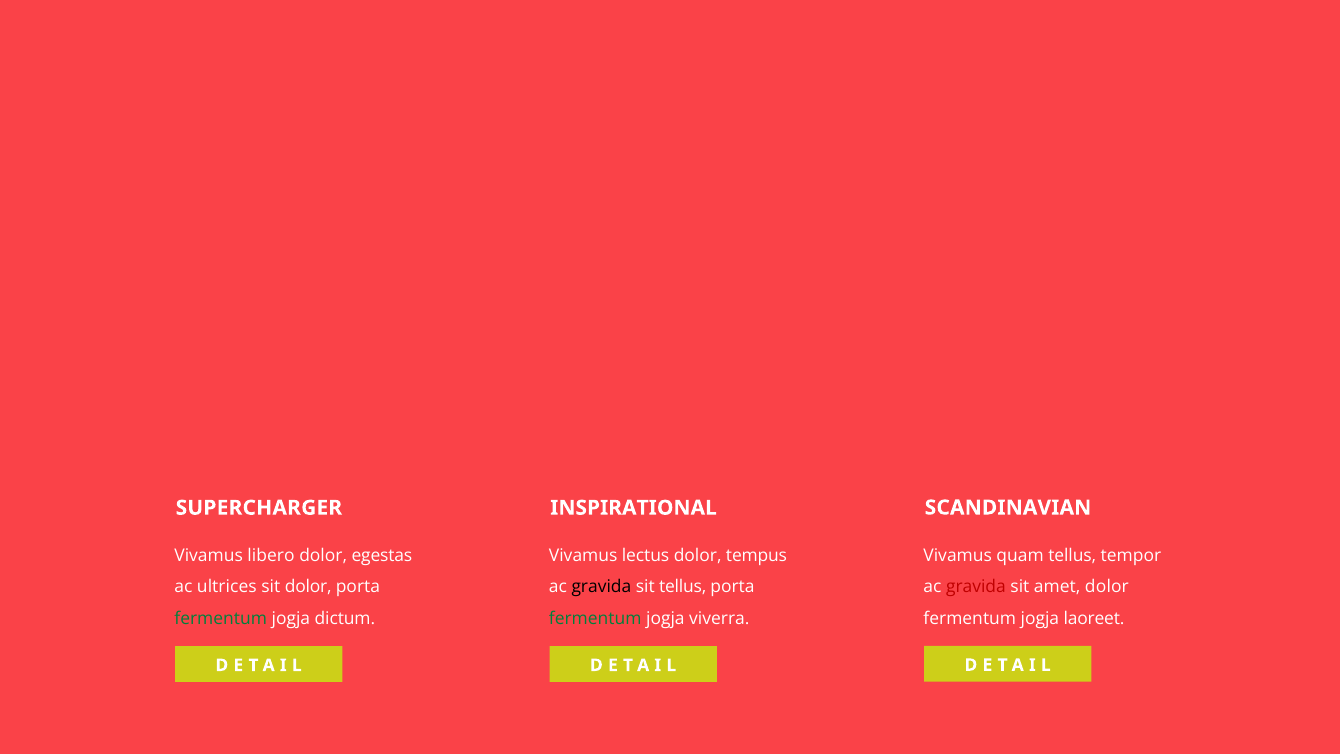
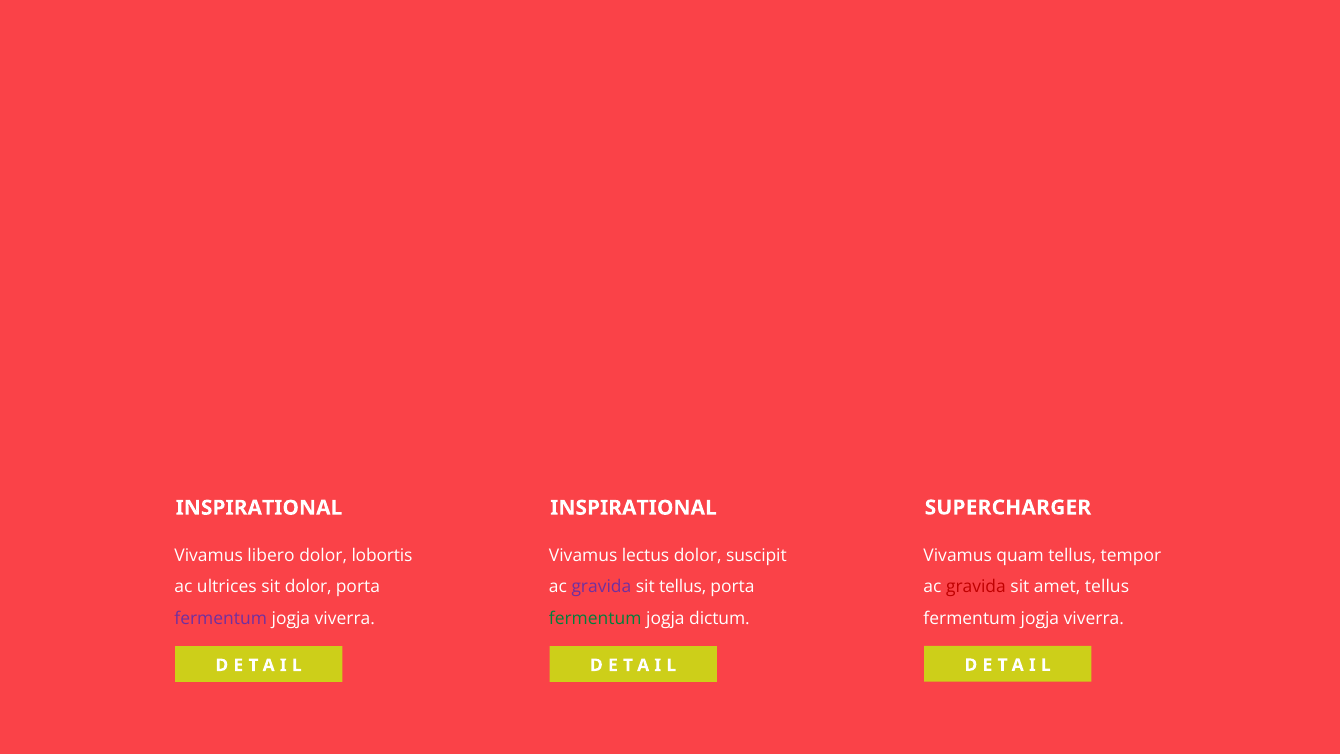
SCANDINAVIAN: SCANDINAVIAN -> SUPERCHARGER
SUPERCHARGER at (259, 508): SUPERCHARGER -> INSPIRATIONAL
egestas: egestas -> lobortis
tempus: tempus -> suscipit
amet dolor: dolor -> tellus
gravida at (601, 587) colour: black -> purple
laoreet at (1094, 618): laoreet -> viverra
fermentum at (221, 618) colour: green -> purple
dictum at (345, 618): dictum -> viverra
viverra: viverra -> dictum
